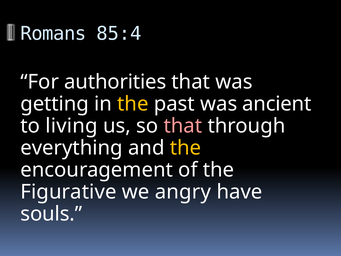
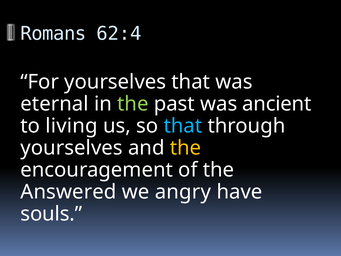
85:4: 85:4 -> 62:4
For authorities: authorities -> yourselves
getting: getting -> eternal
the at (133, 104) colour: yellow -> light green
that at (183, 126) colour: pink -> light blue
everything at (72, 148): everything -> yourselves
Figurative: Figurative -> Answered
